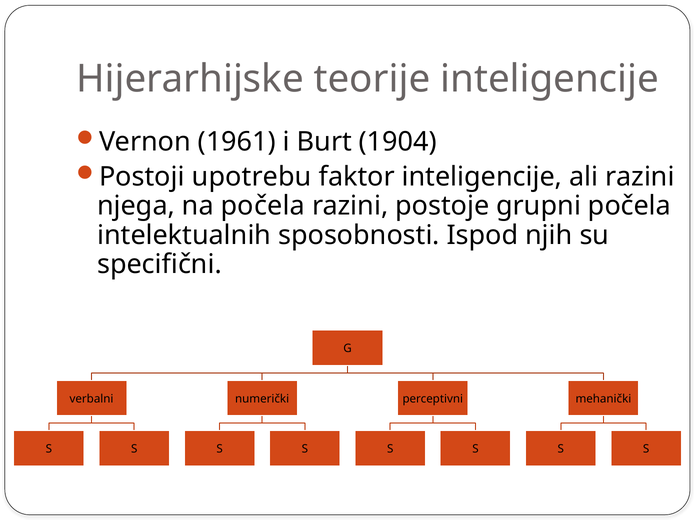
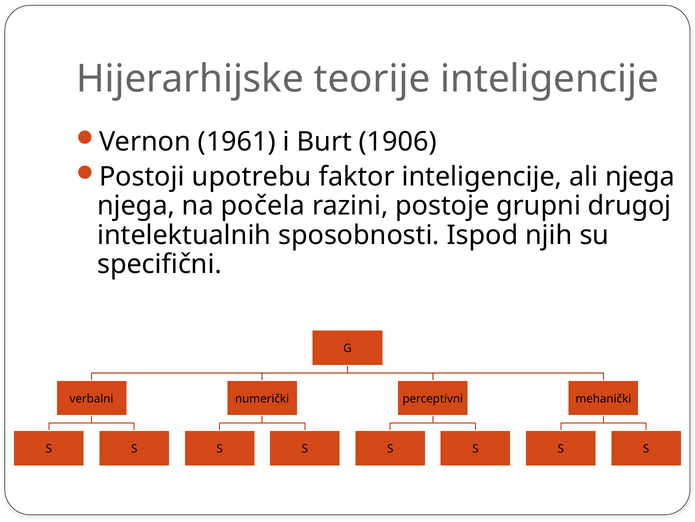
1904: 1904 -> 1906
ali razini: razini -> njega
grupni počela: počela -> drugoj
